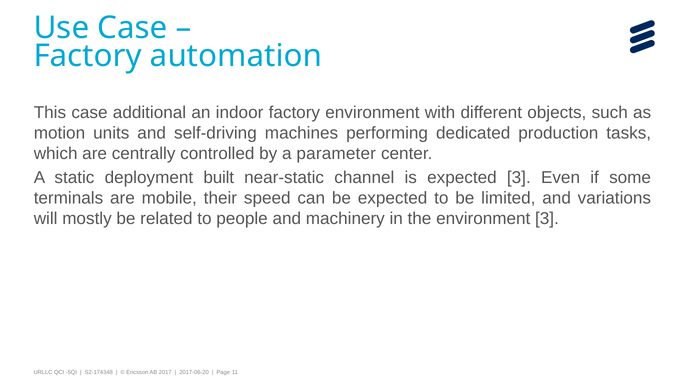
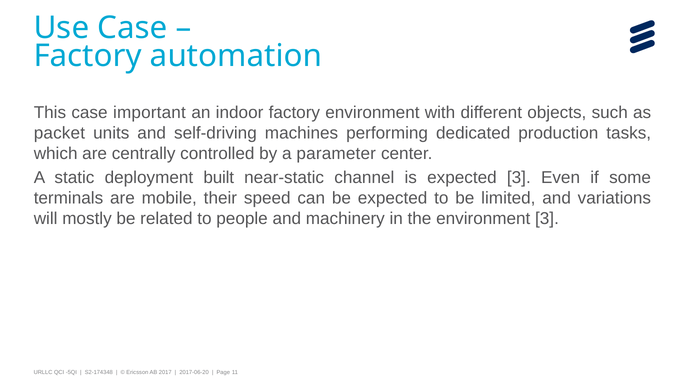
additional: additional -> important
motion: motion -> packet
